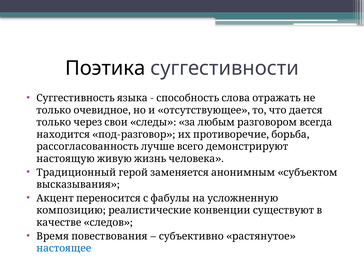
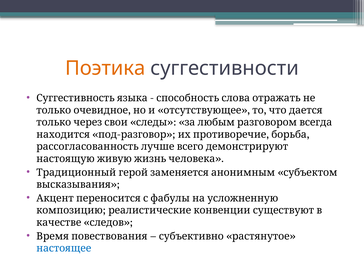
Поэтика colour: black -> orange
